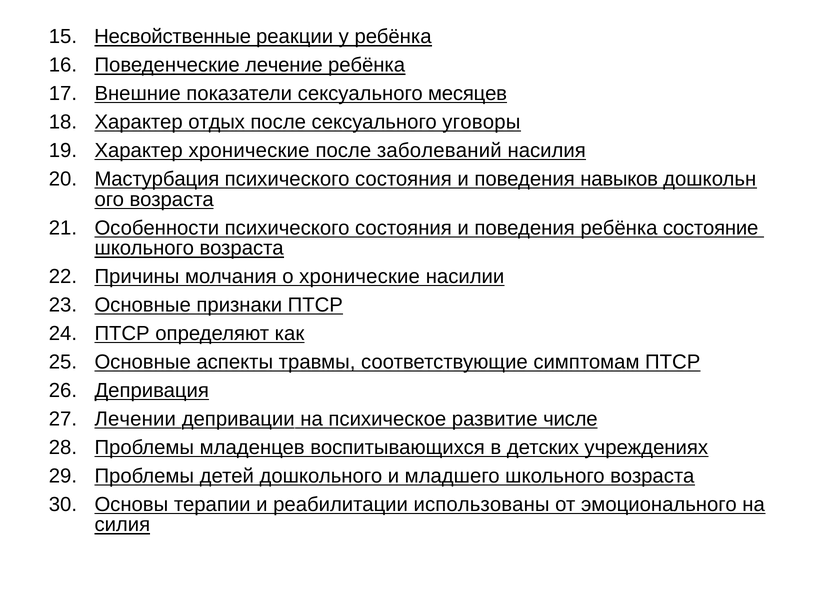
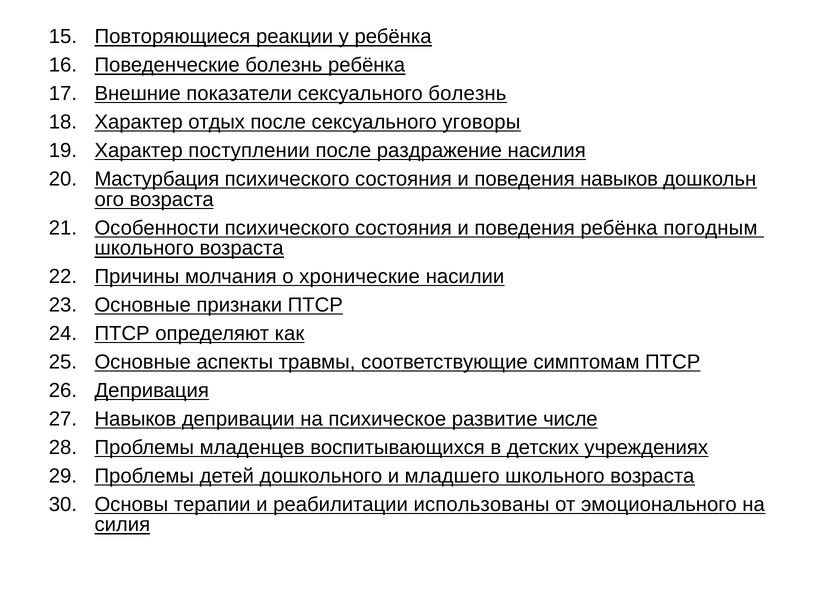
Несвойственные: Несвойственные -> Повторяющиеся
Поведенческие лечение: лечение -> болезнь
сексуального месяцев: месяцев -> болезнь
Характер хронические: хронические -> поступлении
заболеваний: заболеваний -> раздражение
состояние: состояние -> погодным
Лечении at (135, 419): Лечении -> Навыков
